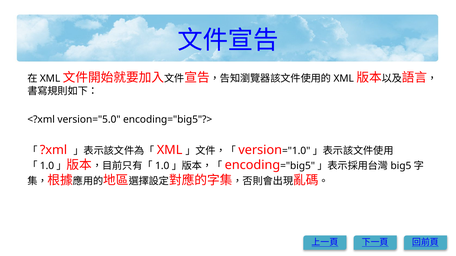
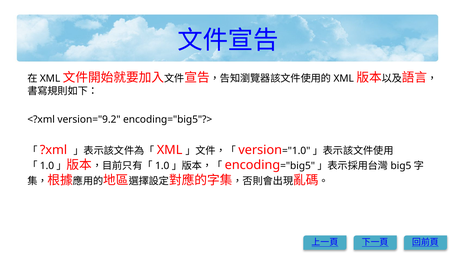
version="5.0: version="5.0 -> version="9.2
